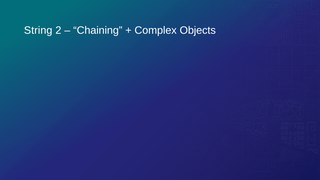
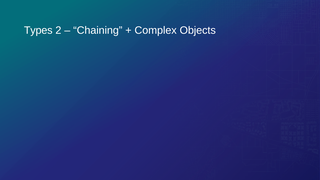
String: String -> Types
